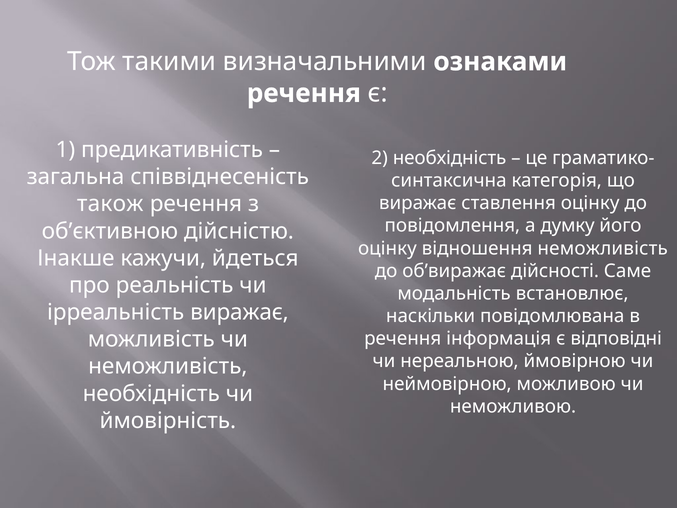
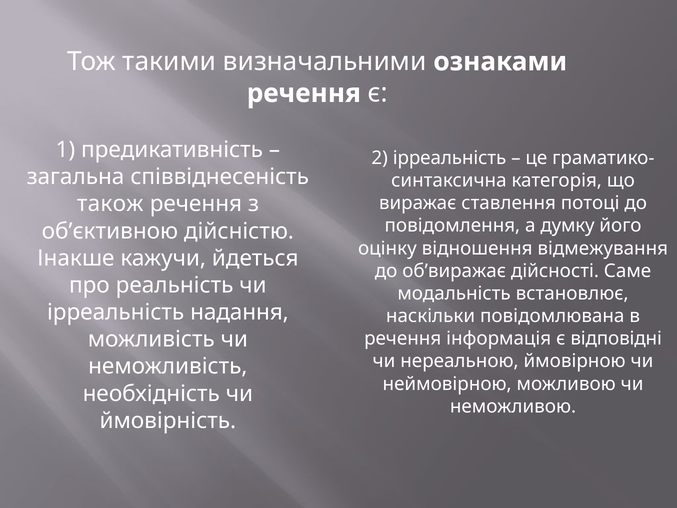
2 необхідність: необхідність -> ірреальність
ставлення оцінку: оцінку -> потоці
відношення неможливість: неможливість -> відмежування
ірреальність виражає: виражає -> надання
